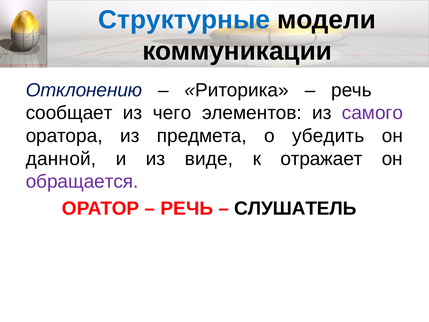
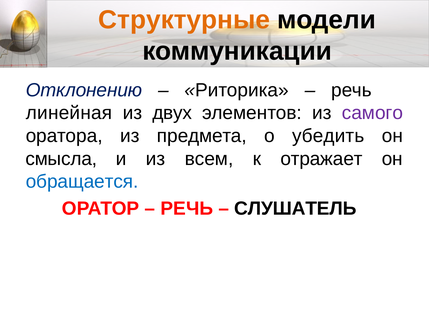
Структурные colour: blue -> orange
сообщает: сообщает -> линейная
чего: чего -> двух
данной: данной -> смысла
виде: виде -> всем
обращается colour: purple -> blue
